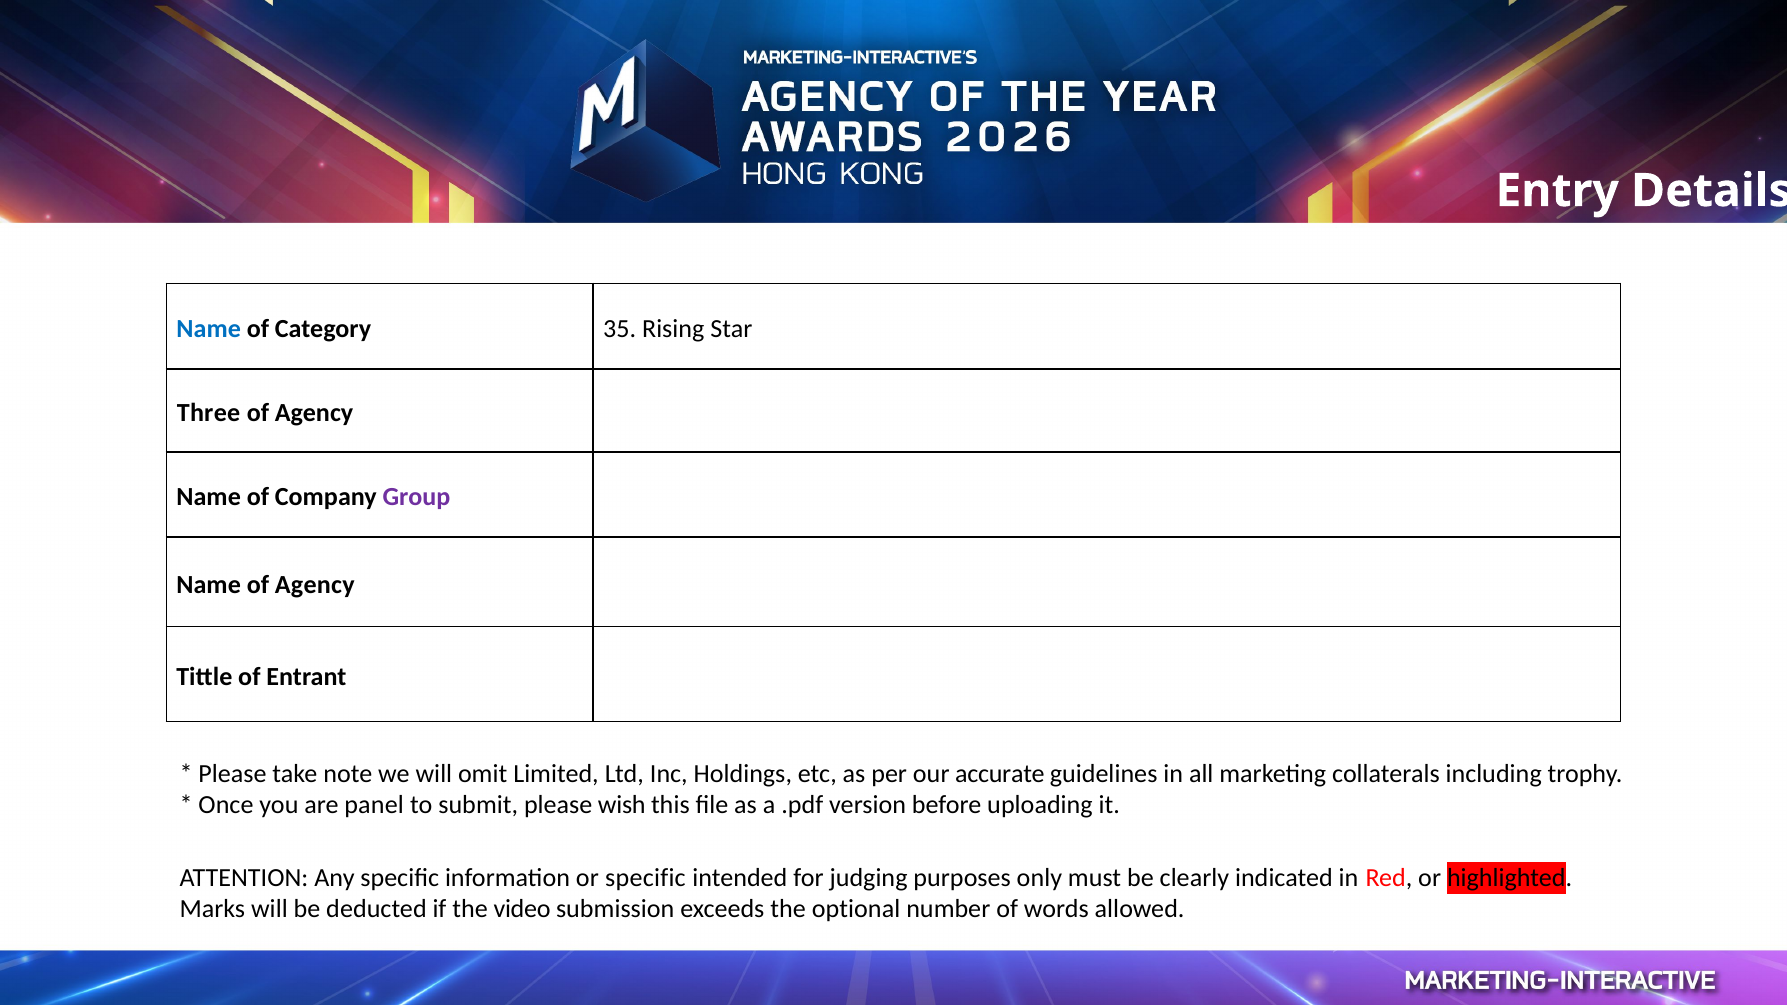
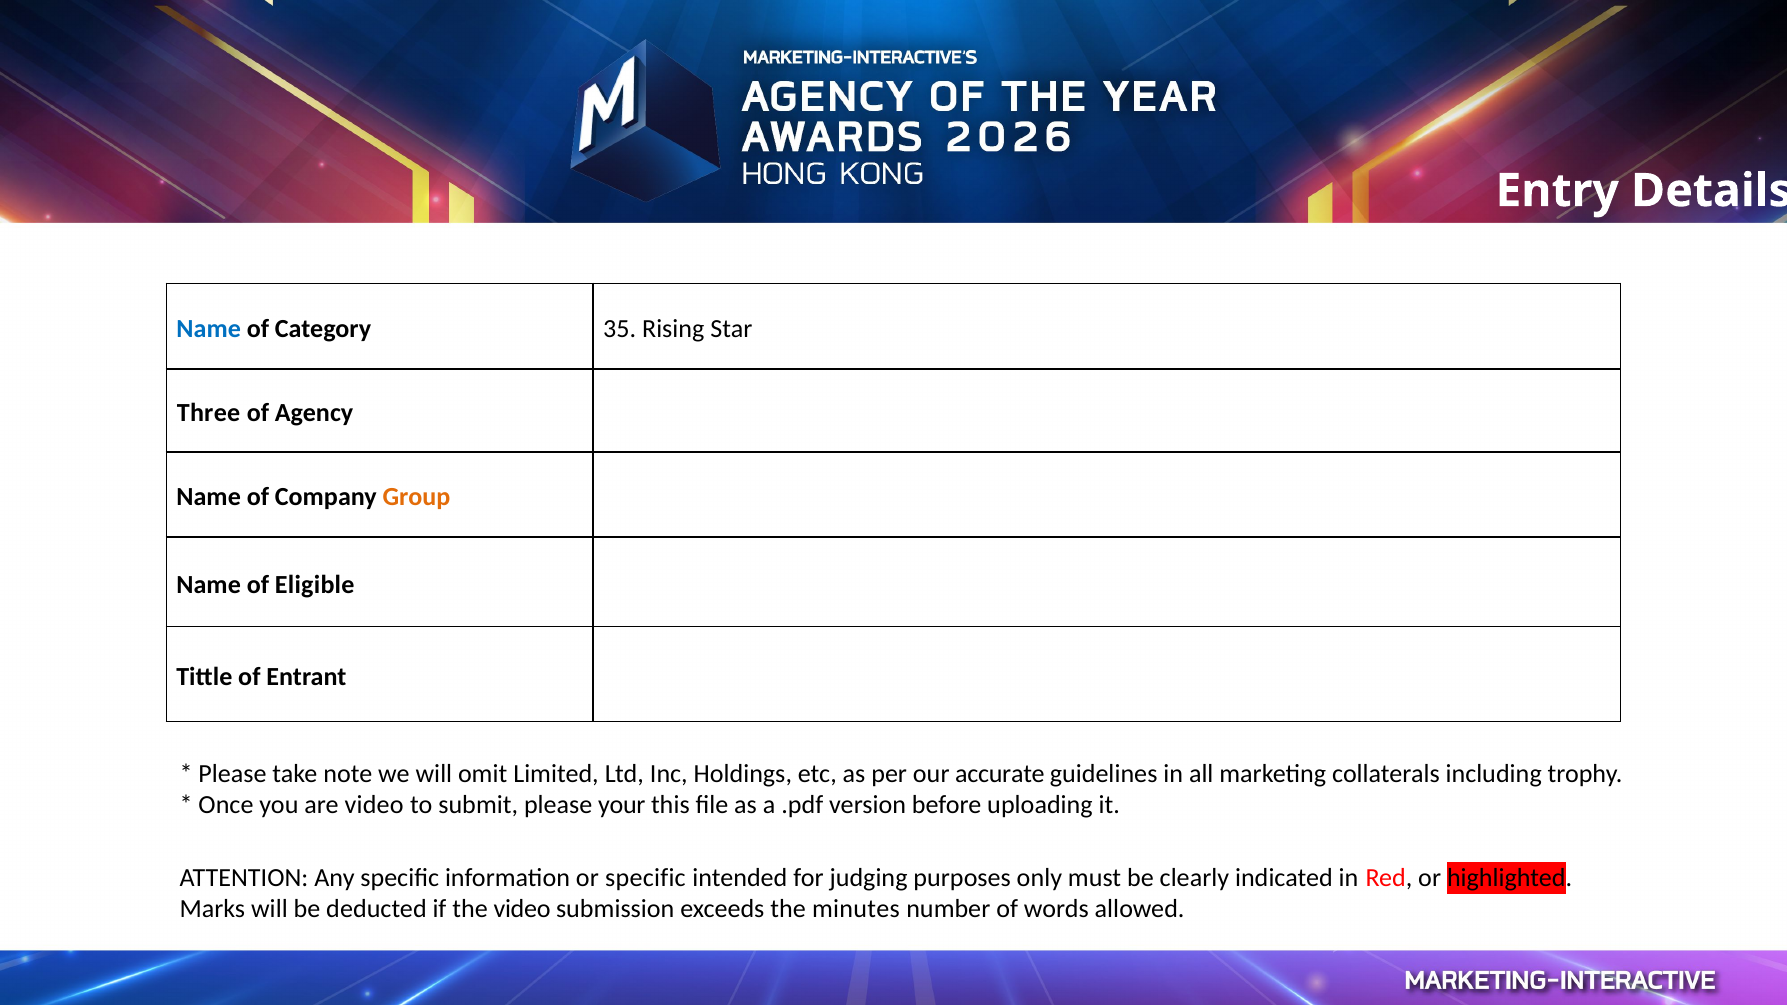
Group colour: purple -> orange
Name of Agency: Agency -> Eligible
are panel: panel -> video
wish: wish -> your
optional: optional -> minutes
